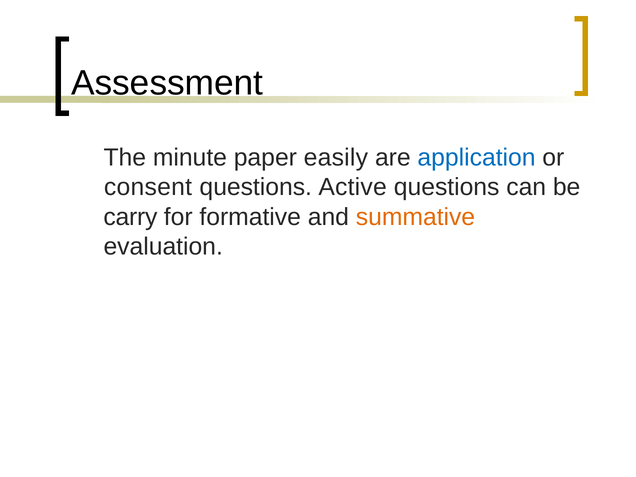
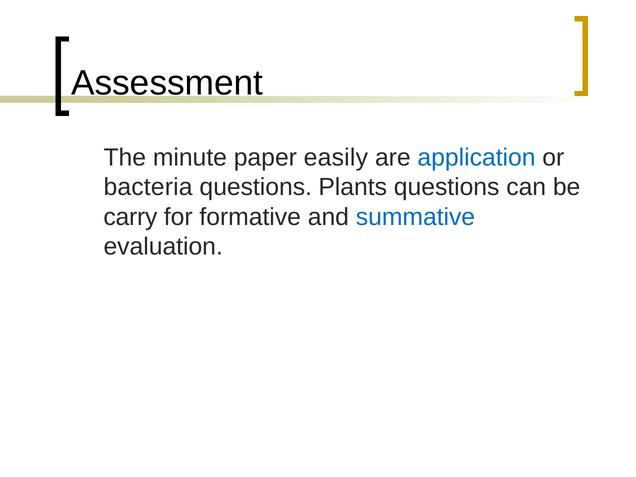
consent: consent -> bacteria
Active: Active -> Plants
summative colour: orange -> blue
